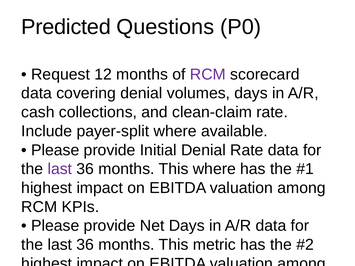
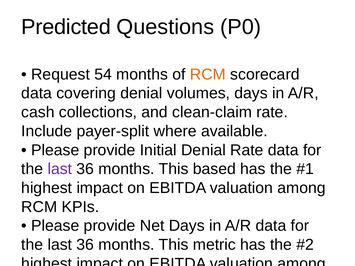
12: 12 -> 54
RCM at (208, 74) colour: purple -> orange
This where: where -> based
